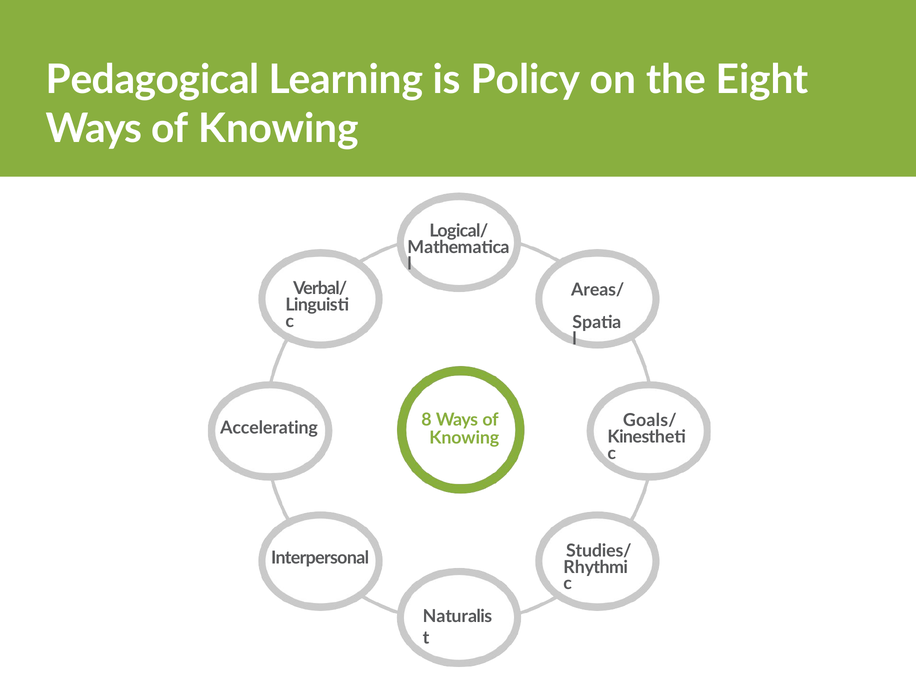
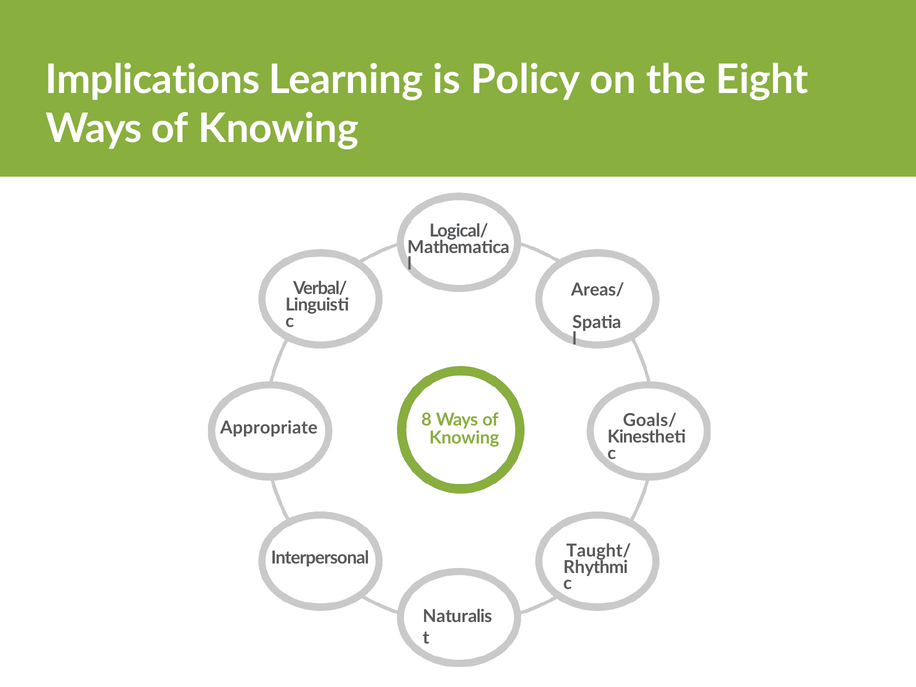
Pedagogical: Pedagogical -> Implications
Accelerating: Accelerating -> Appropriate
Studies/: Studies/ -> Taught/
